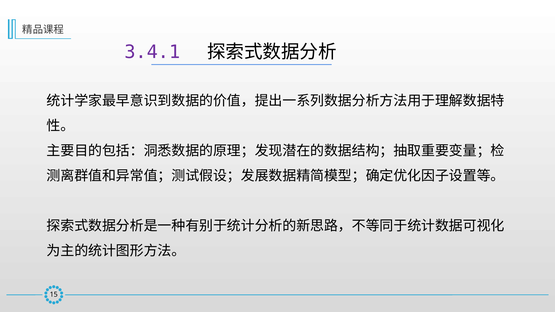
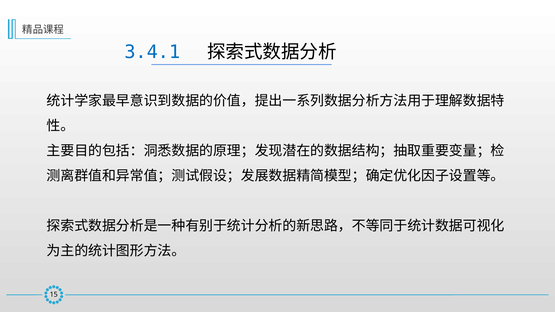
3.4.1 colour: purple -> blue
